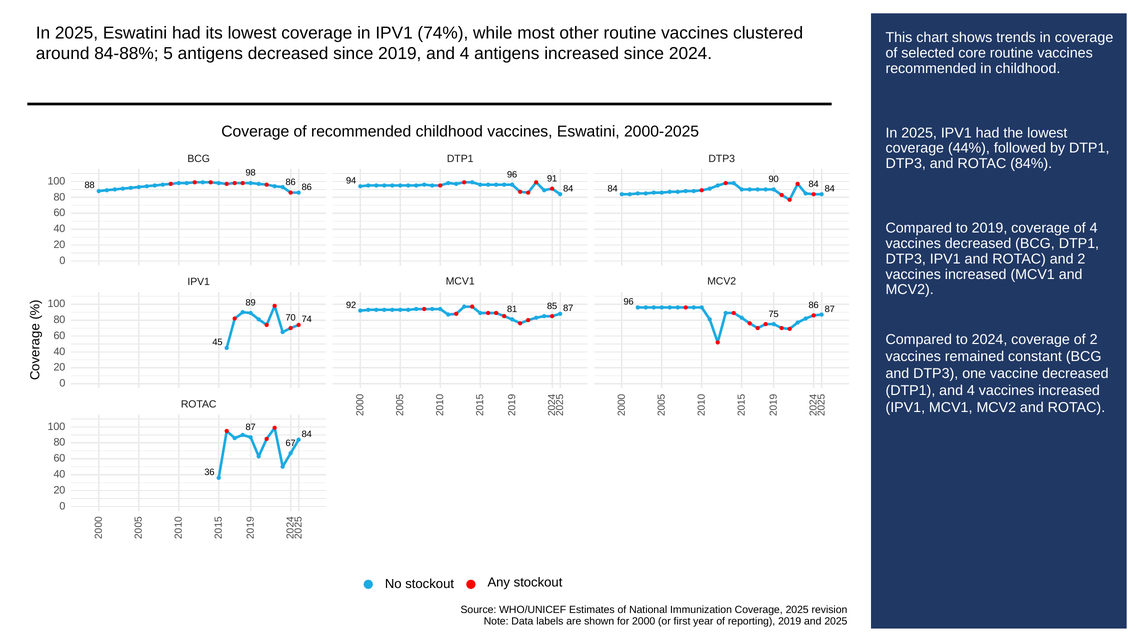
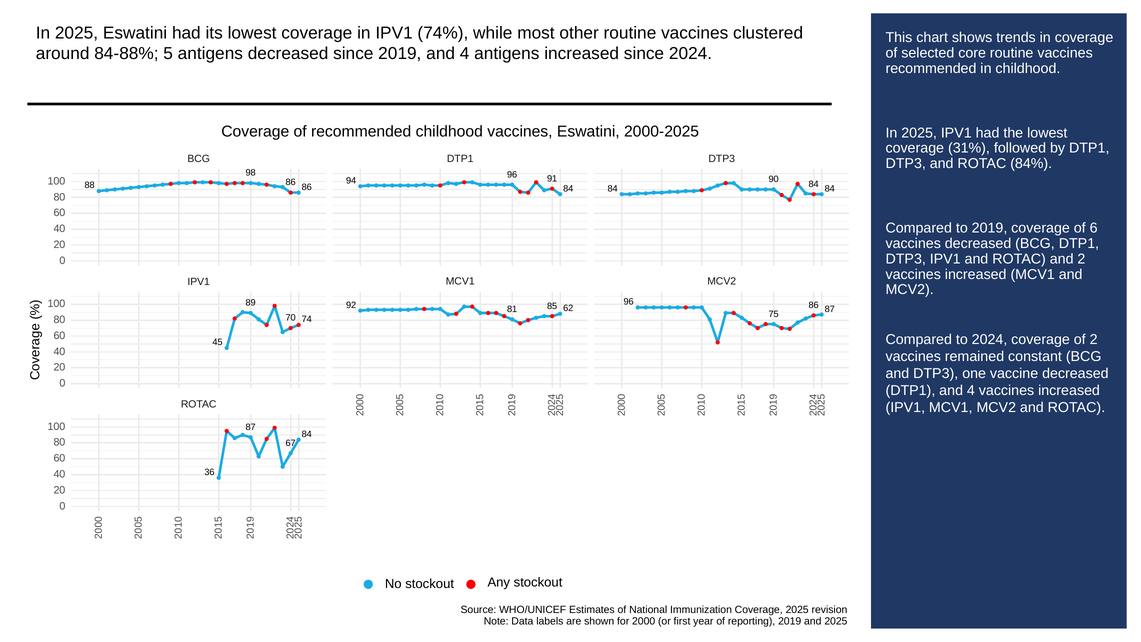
44%: 44% -> 31%
of 4: 4 -> 6
92 87: 87 -> 62
